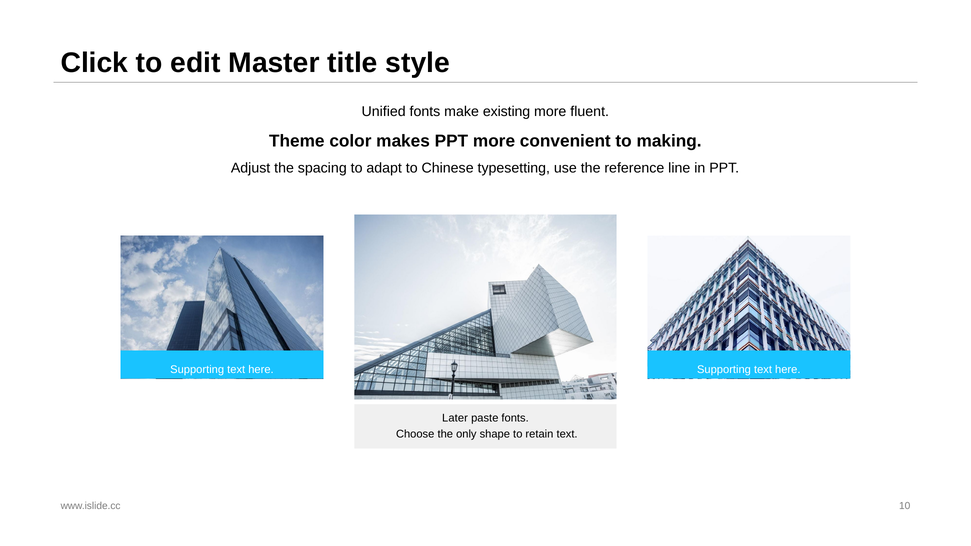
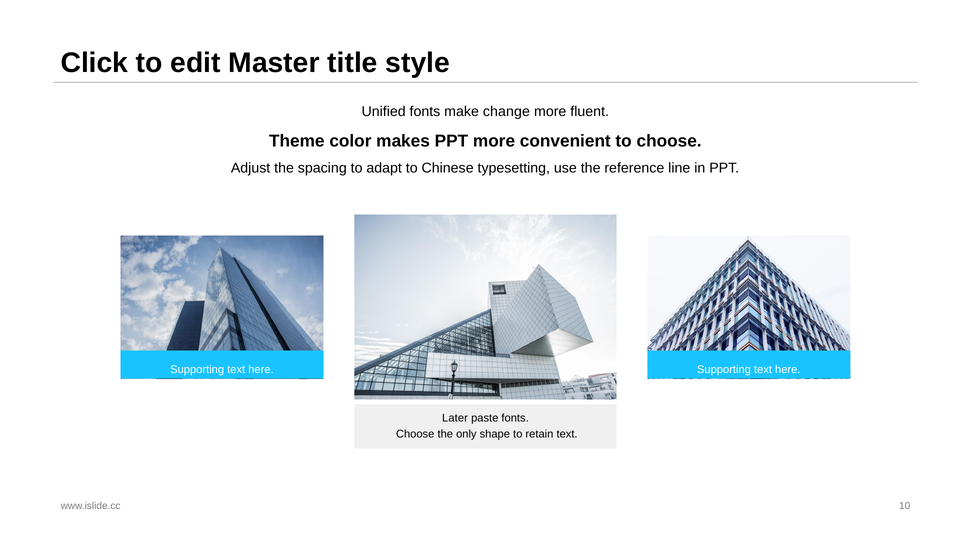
existing: existing -> change
to making: making -> choose
